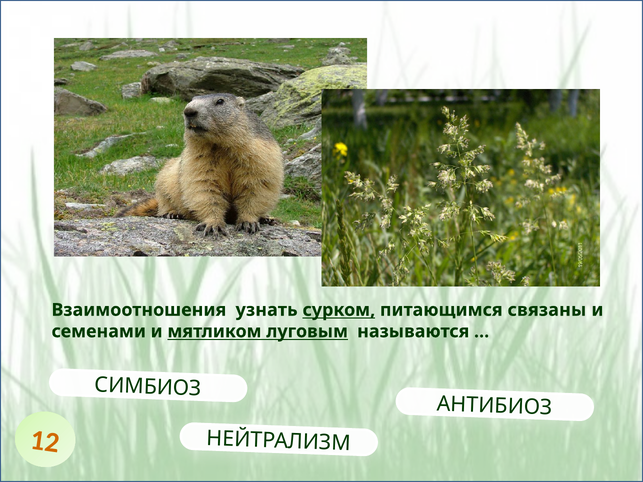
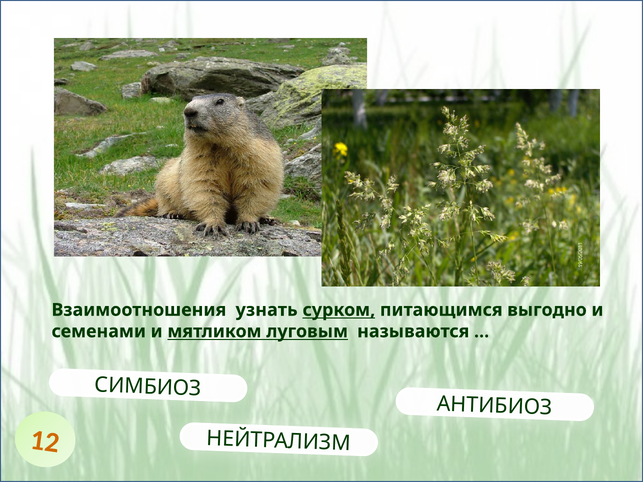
связаны: связаны -> выгодно
